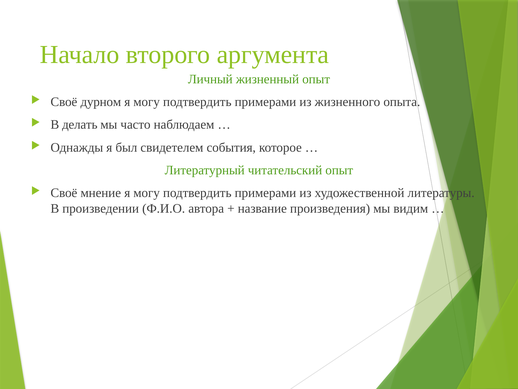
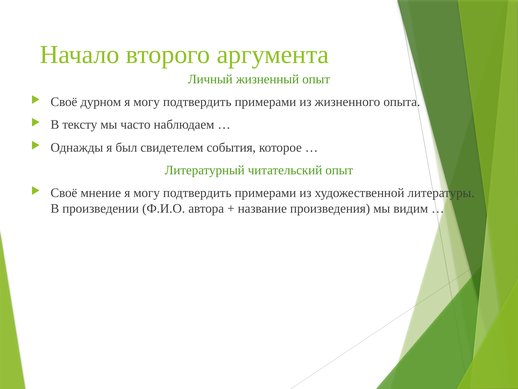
делать: делать -> тексту
